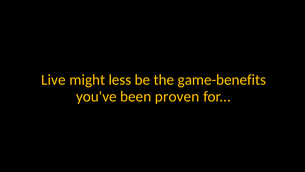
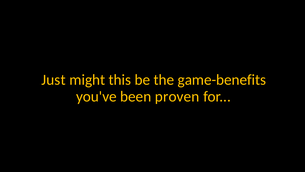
Live: Live -> Just
less: less -> this
